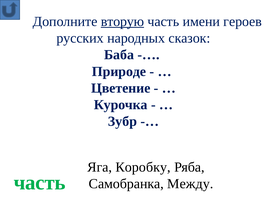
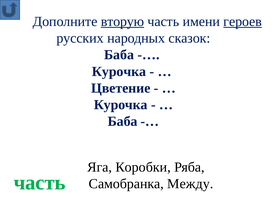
героев underline: none -> present
Природе at (119, 72): Природе -> Курочка
Зубр at (122, 122): Зубр -> Баба
Коробку: Коробку -> Коробки
